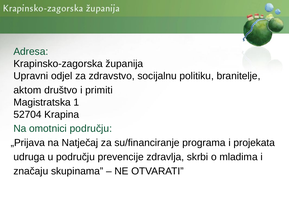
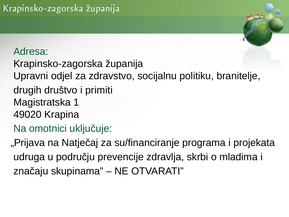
aktom: aktom -> drugih
52704: 52704 -> 49020
omotnici području: području -> uključuje
